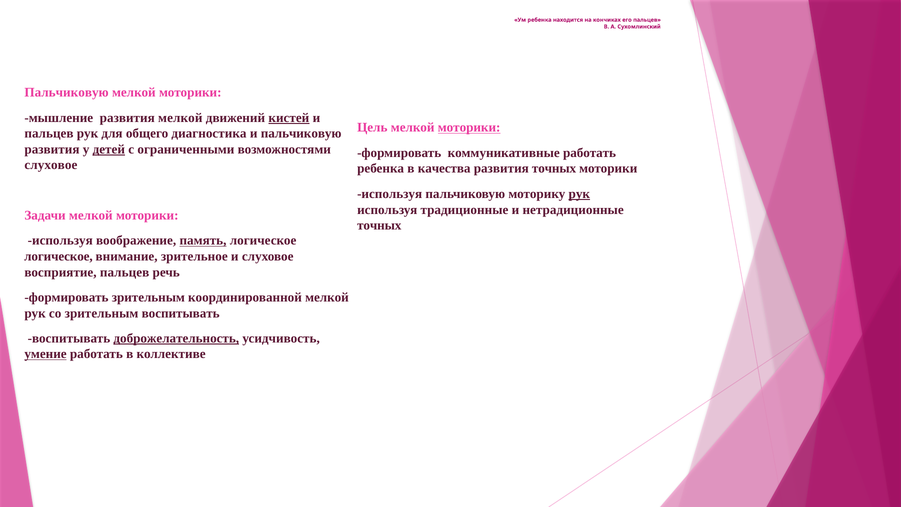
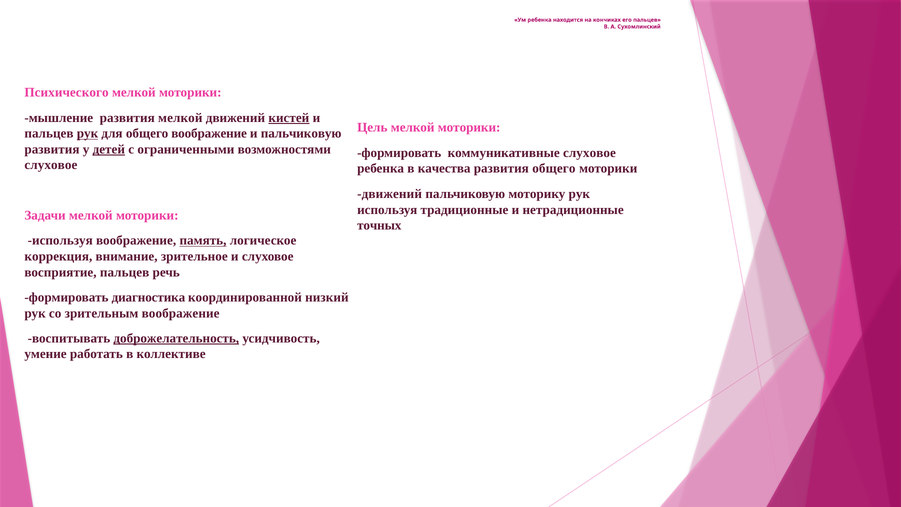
Пальчиковую at (67, 93): Пальчиковую -> Психического
моторики at (469, 128) underline: present -> none
рук at (88, 133) underline: none -> present
общего диагностика: диагностика -> воображение
коммуникативные работать: работать -> слуховое
развития точных: точных -> общего
используя at (390, 194): используя -> движений
рук at (579, 194) underline: present -> none
логическое at (58, 256): логическое -> коррекция
формировать зрительным: зрительным -> диагностика
координированной мелкой: мелкой -> низкий
зрительным воспитывать: воспитывать -> воображение
умение underline: present -> none
